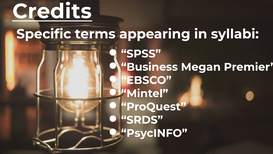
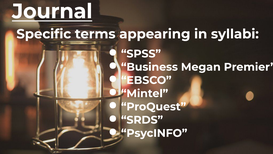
Credits: Credits -> Journal
